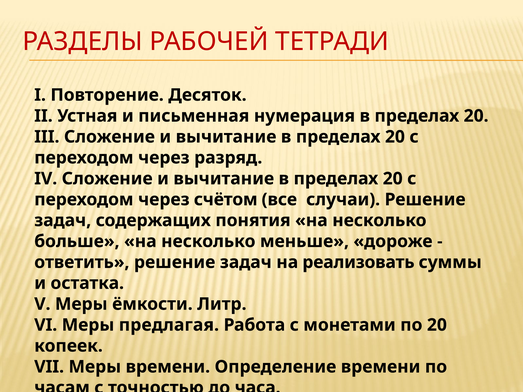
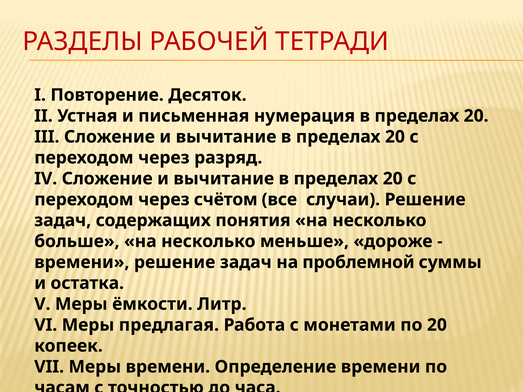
ответить at (82, 262): ответить -> времени
реализовать: реализовать -> проблемной
